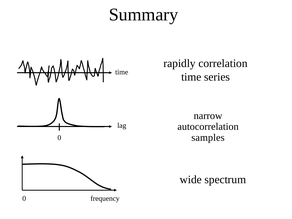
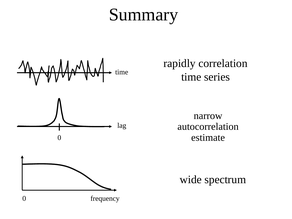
samples: samples -> estimate
